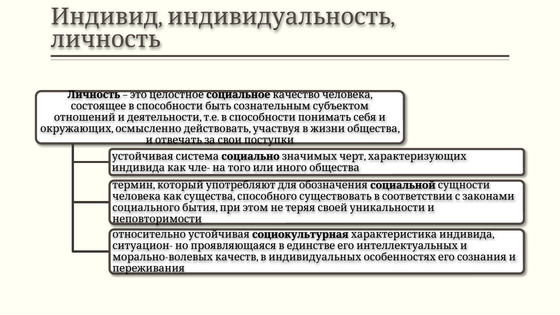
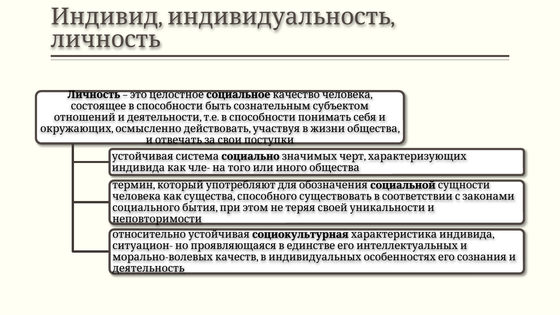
переживания: переживания -> деятельность
